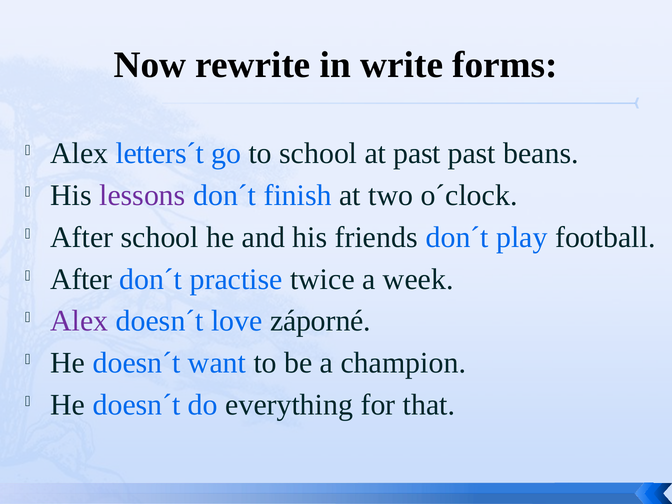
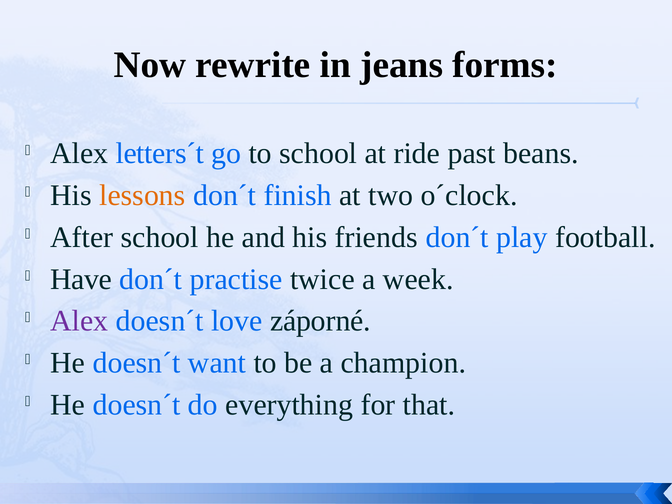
write: write -> jeans
at past: past -> ride
lessons colour: purple -> orange
After at (81, 279): After -> Have
